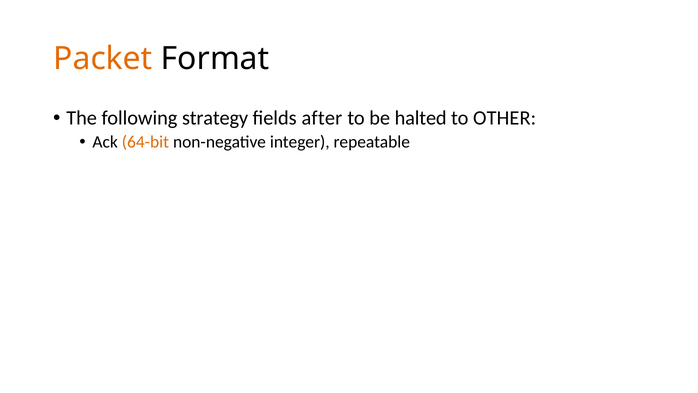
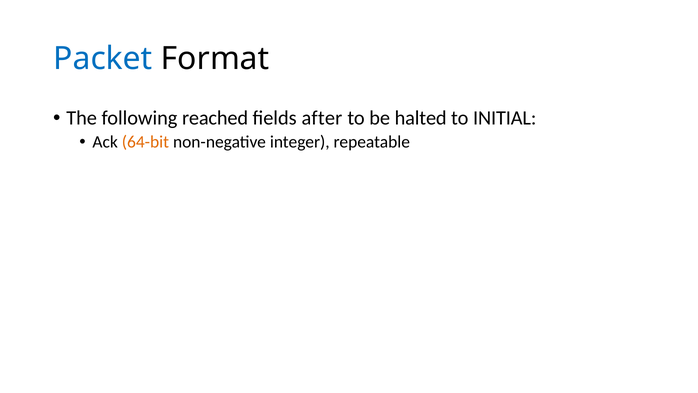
Packet colour: orange -> blue
strategy: strategy -> reached
OTHER: OTHER -> INITIAL
